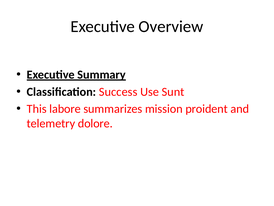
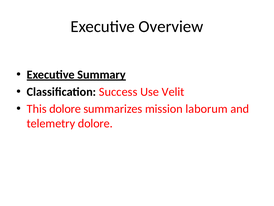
Sunt: Sunt -> Velit
This labore: labore -> dolore
proident: proident -> laborum
